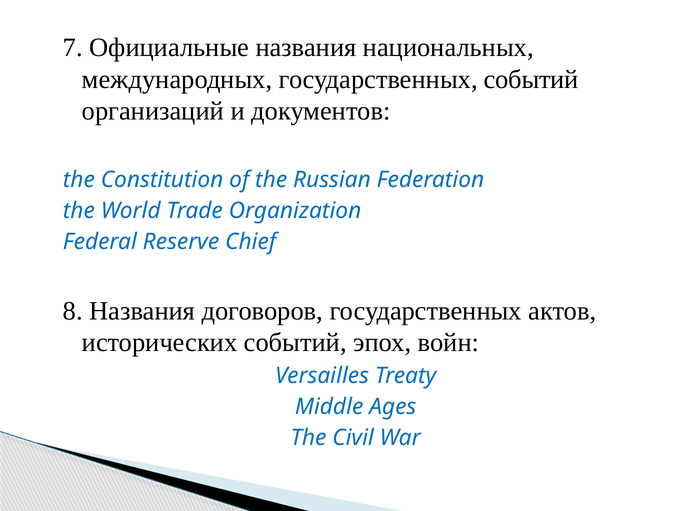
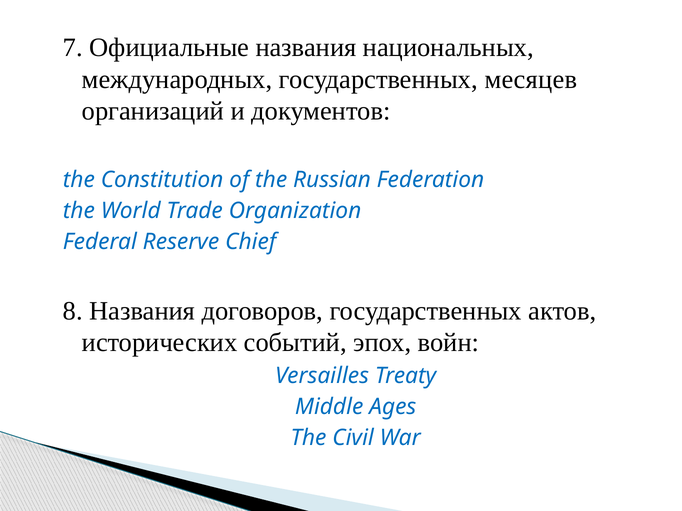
государственных событий: событий -> месяцев
